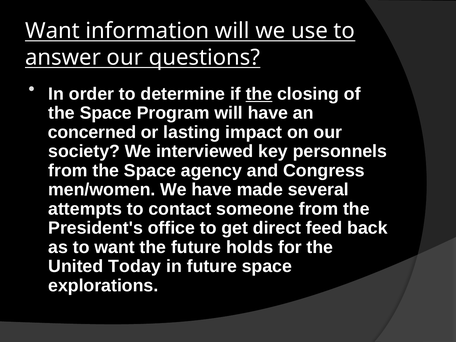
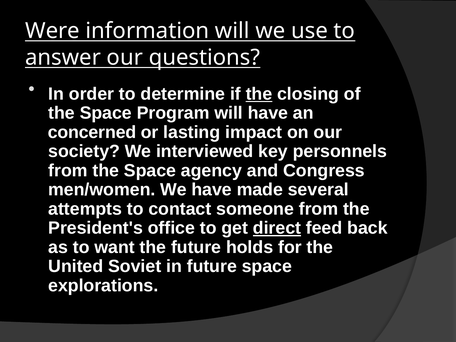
Want at (52, 31): Want -> Were
direct underline: none -> present
Today: Today -> Soviet
